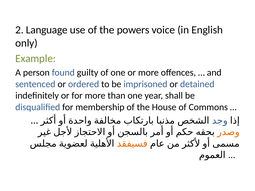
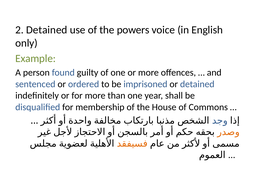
2 Language: Language -> Detained
